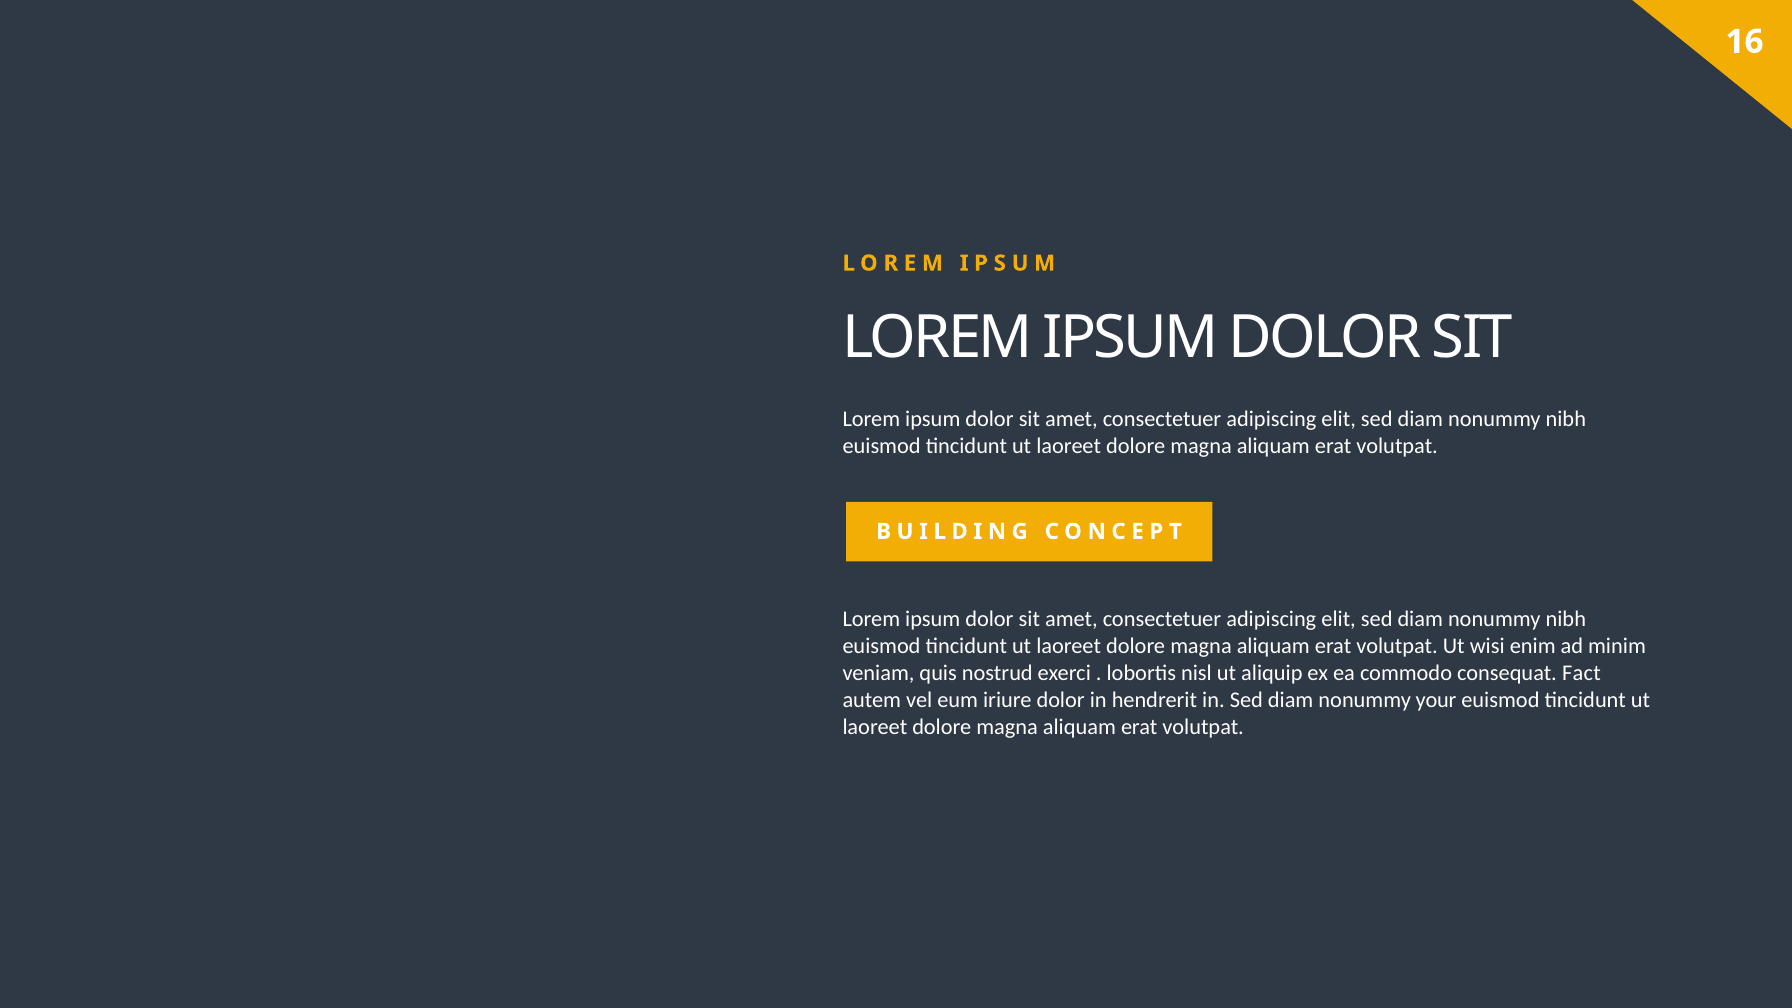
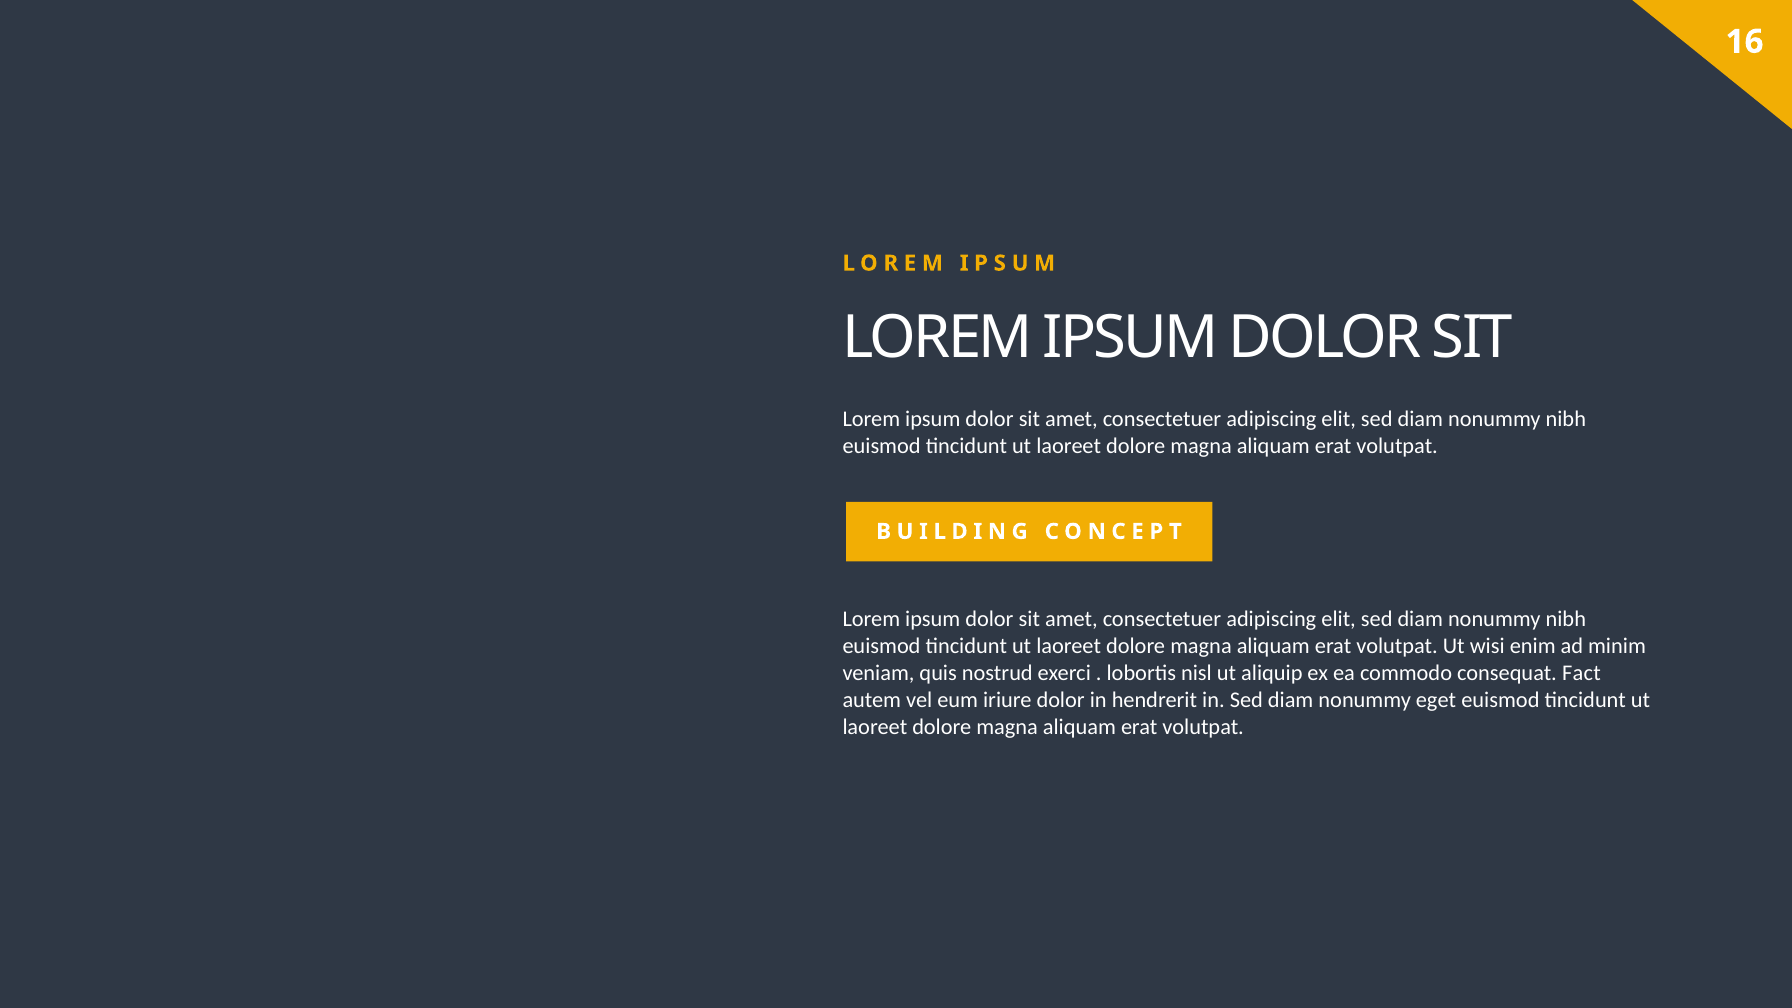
your: your -> eget
